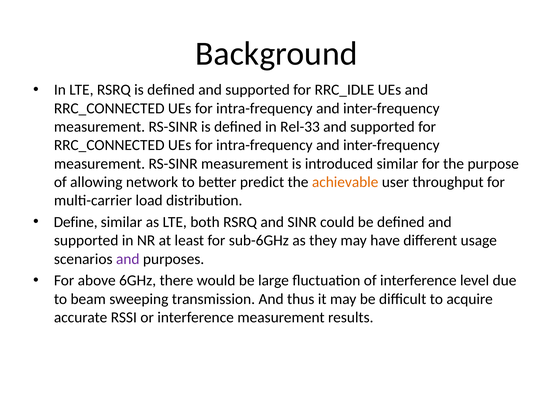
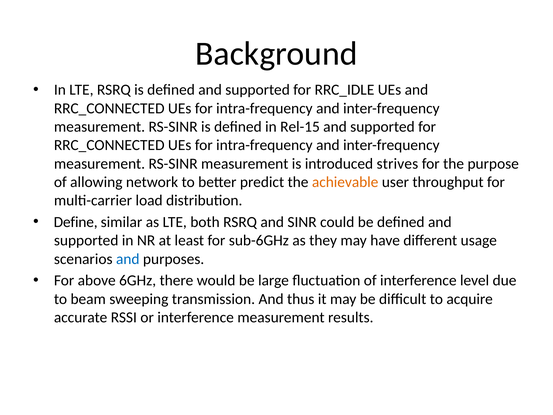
Rel-33: Rel-33 -> Rel-15
introduced similar: similar -> strives
and at (128, 259) colour: purple -> blue
